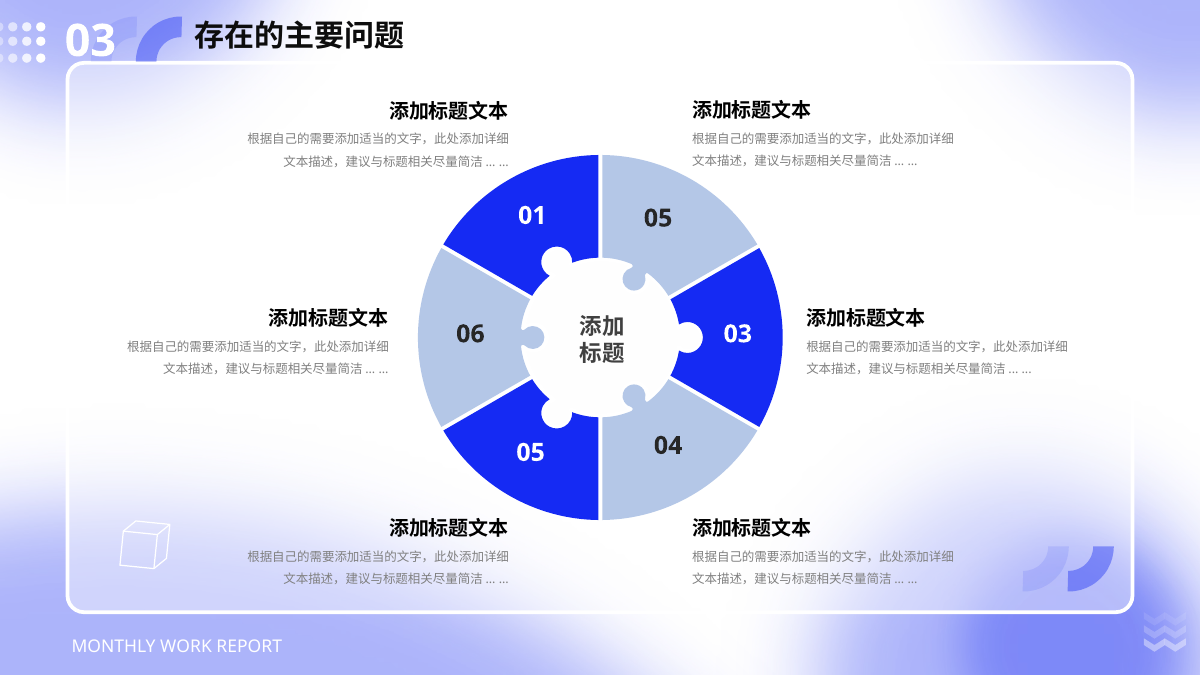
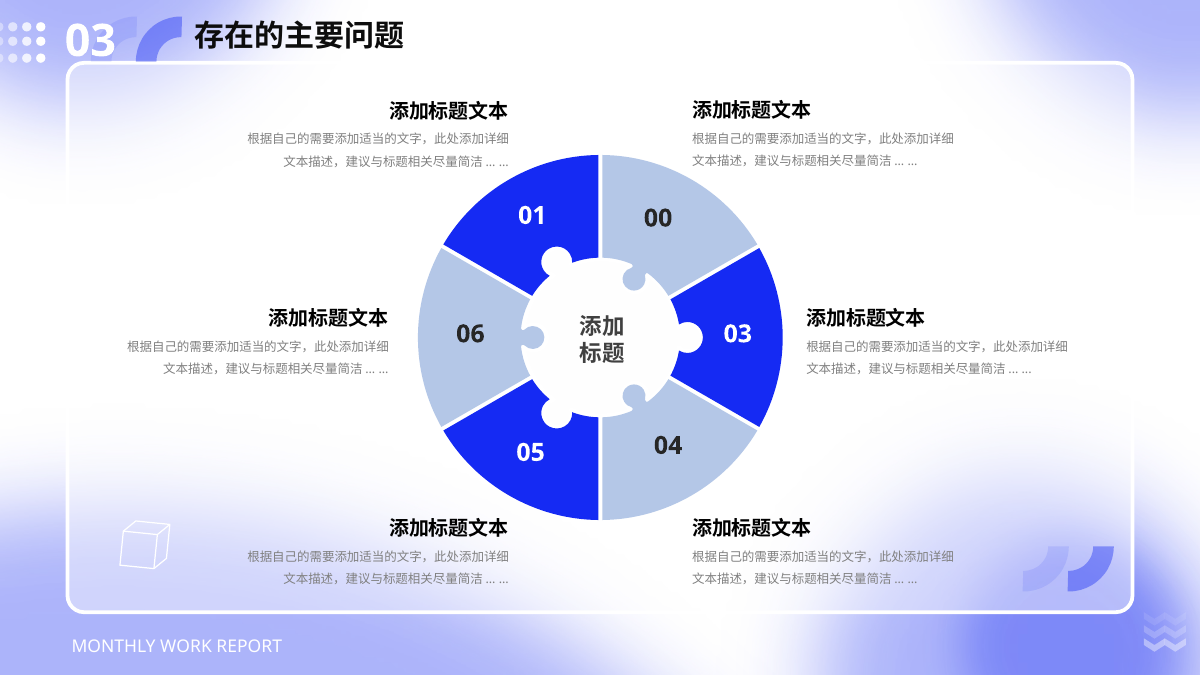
01 05: 05 -> 00
